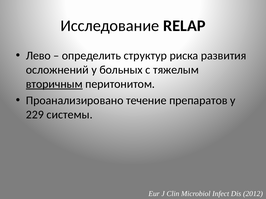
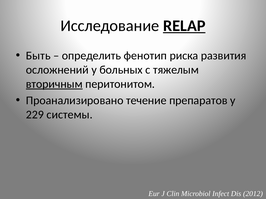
RELAP underline: none -> present
Лево: Лево -> Быть
структур: структур -> фенотип
